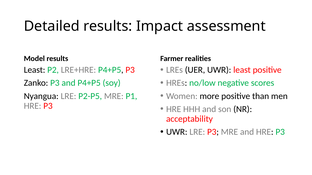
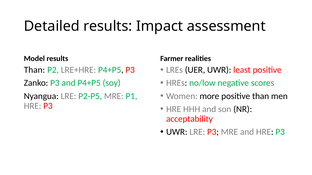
Least at (35, 70): Least -> Than
